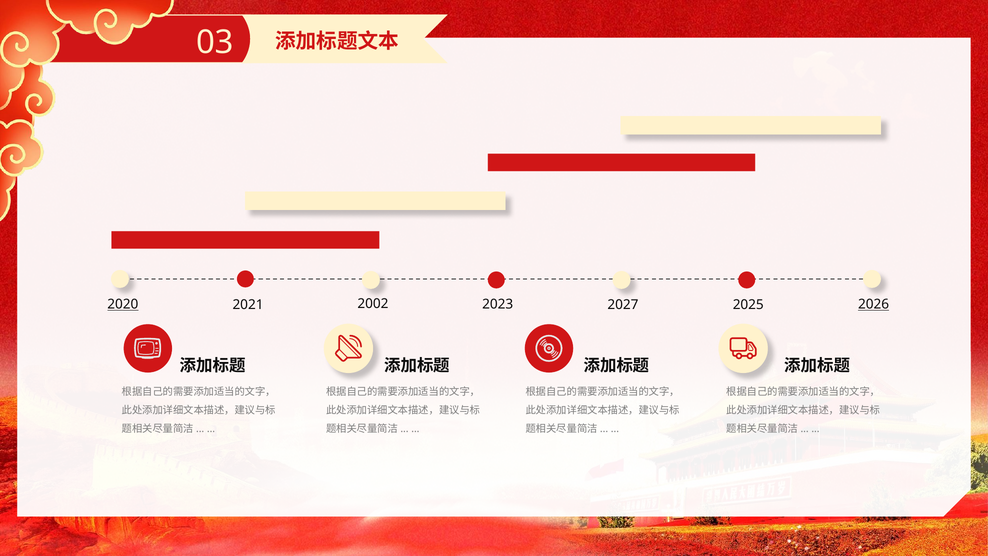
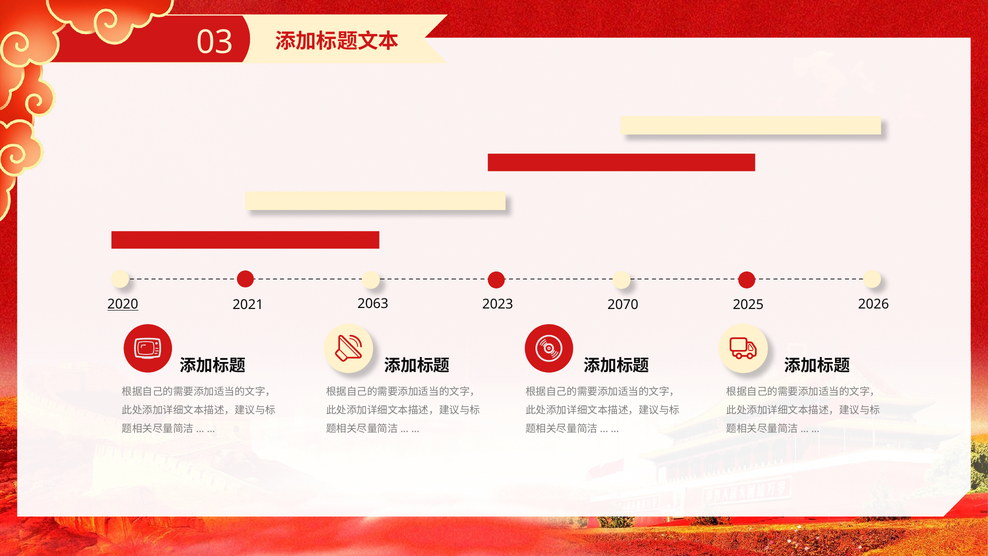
2002: 2002 -> 2063
2026 underline: present -> none
2027: 2027 -> 2070
